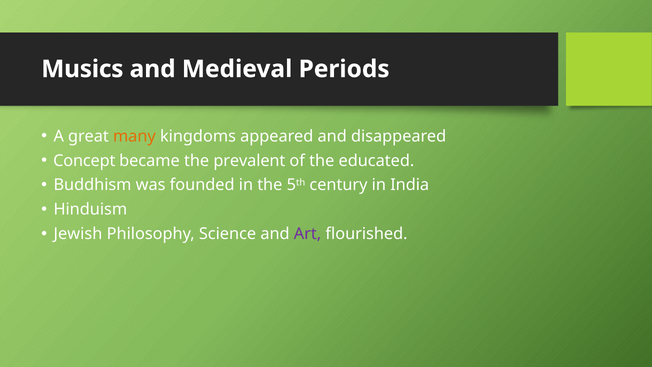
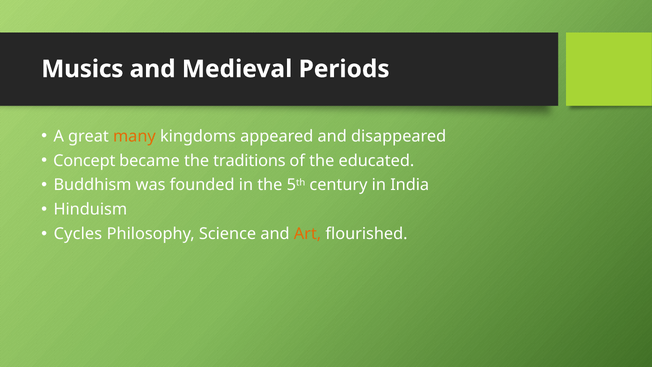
prevalent: prevalent -> traditions
Jewish: Jewish -> Cycles
Art colour: purple -> orange
